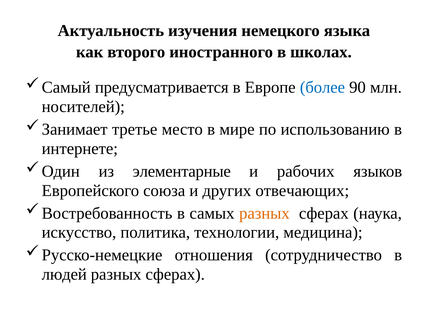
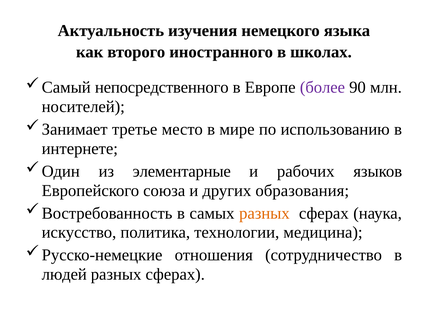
предусматривается: предусматривается -> непосредственного
более colour: blue -> purple
отвечающих: отвечающих -> образования
